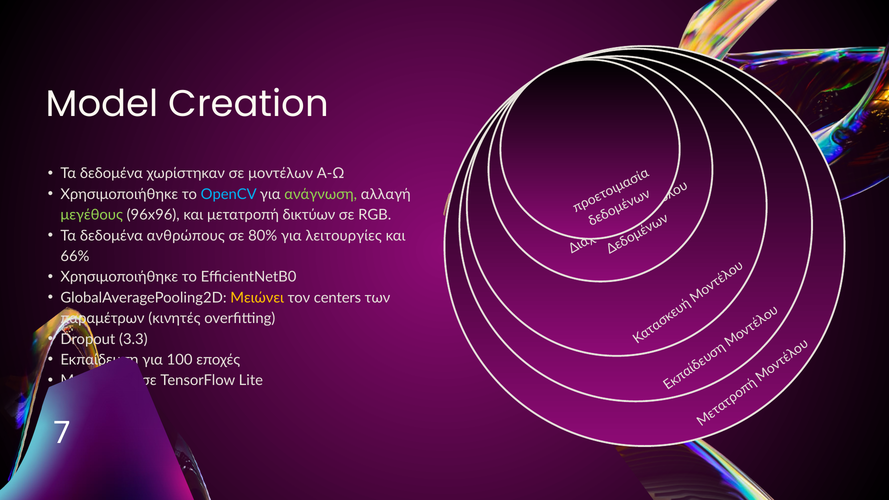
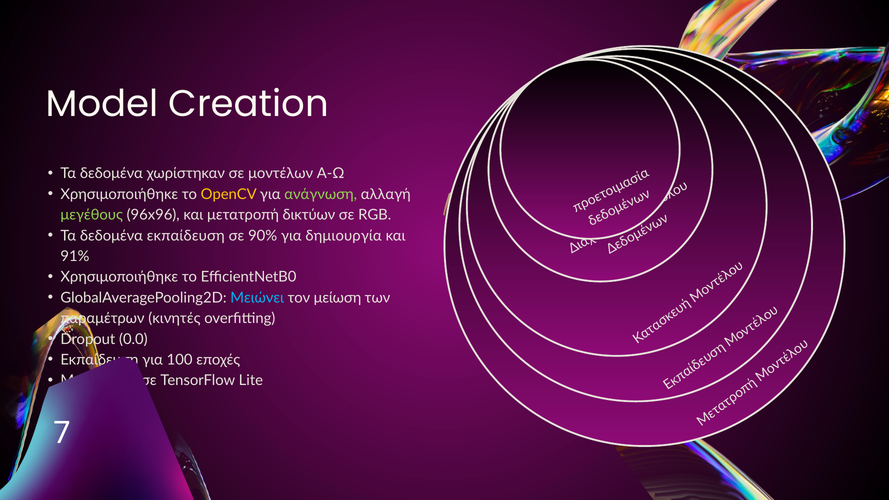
OpenCV colour: light blue -> yellow
δεδομένα ανθρώπους: ανθρώπους -> εκπαίδευση
80%: 80% -> 90%
λειτουργίες: λειτουργίες -> δημιουργία
66%: 66% -> 91%
Μειώνει colour: yellow -> light blue
centers: centers -> μείωση
3.3: 3.3 -> 0.0
